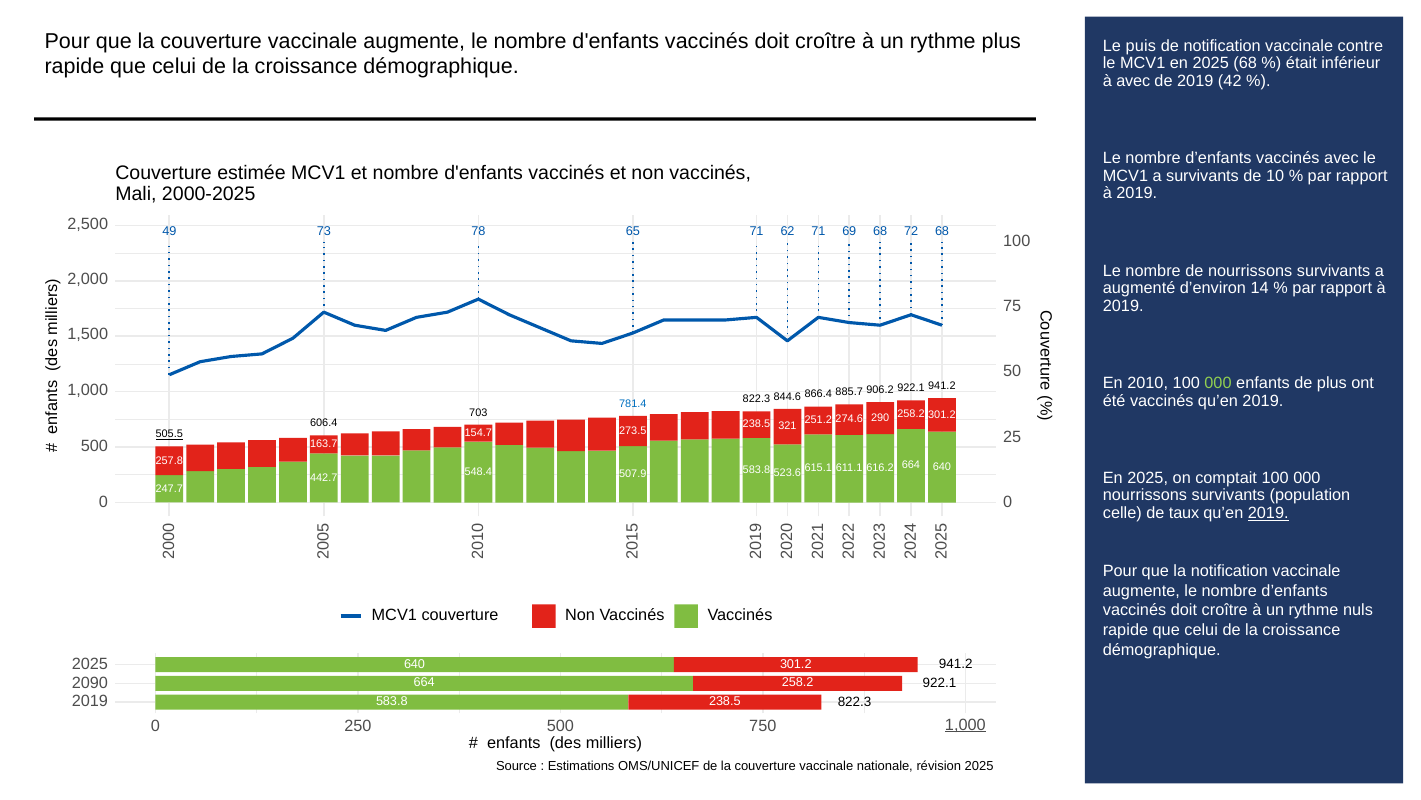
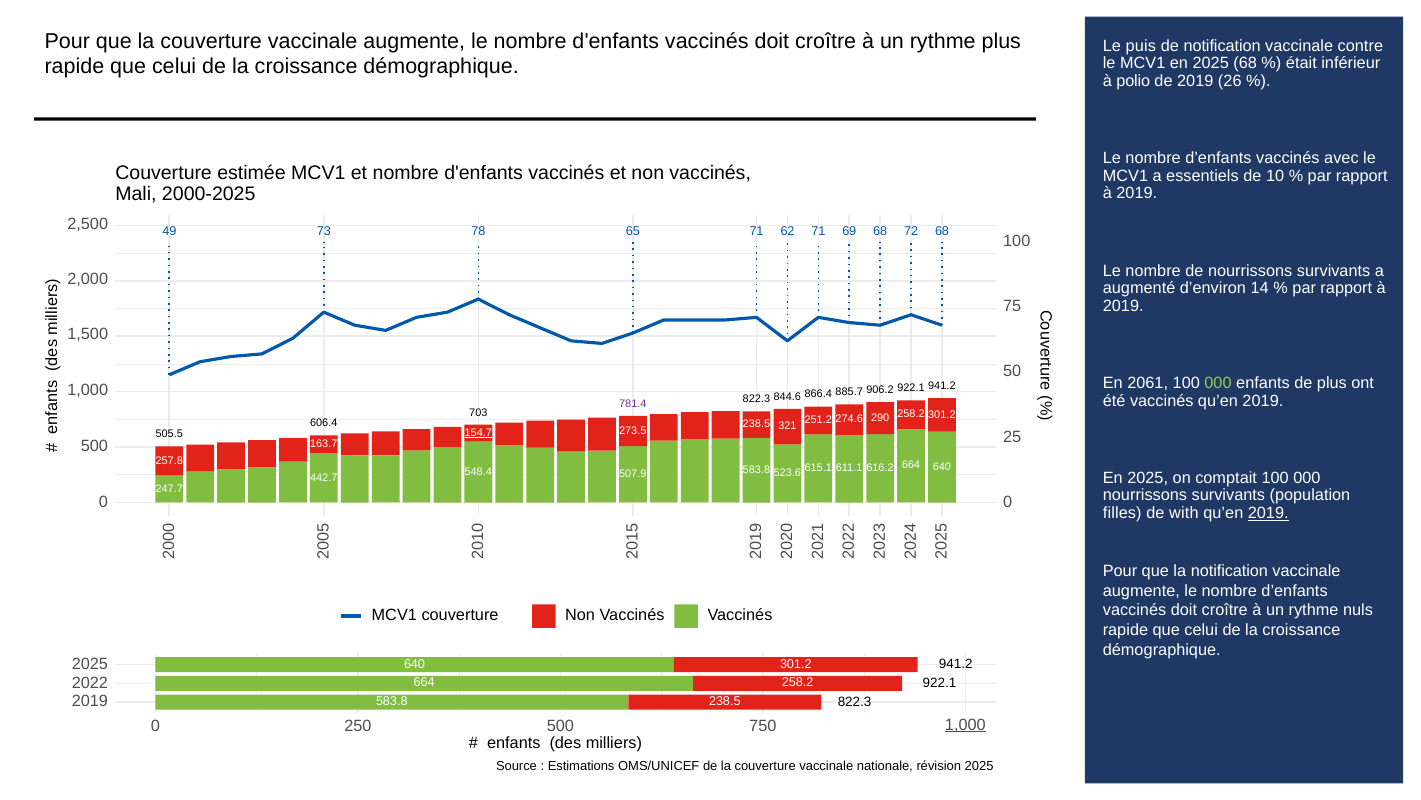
à avec: avec -> polio
42: 42 -> 26
a survivants: survivants -> essentiels
2010: 2010 -> 2061
781.4 colour: blue -> purple
154.7 underline: none -> present
505.5 underline: present -> none
celle: celle -> filles
taux: taux -> with
2090: 2090 -> 2022
